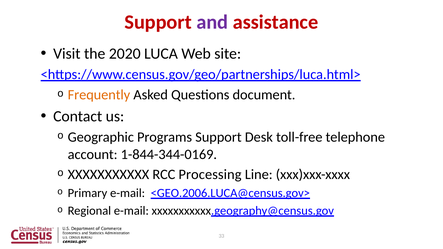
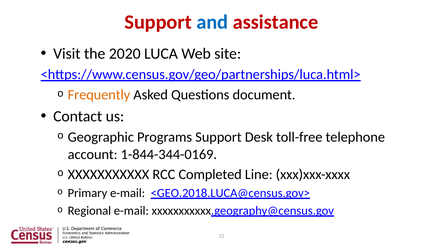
and colour: purple -> blue
Processing: Processing -> Completed
<GEO.2006.LUCA@census.gov>: <GEO.2006.LUCA@census.gov> -> <GEO.2018.LUCA@census.gov>
